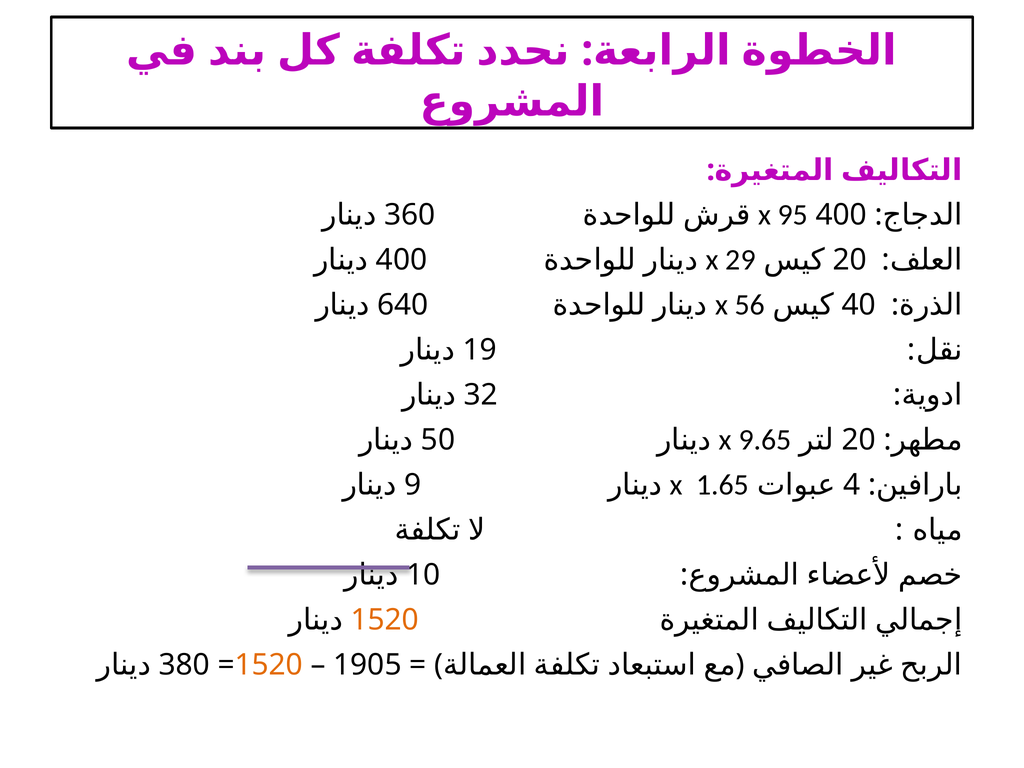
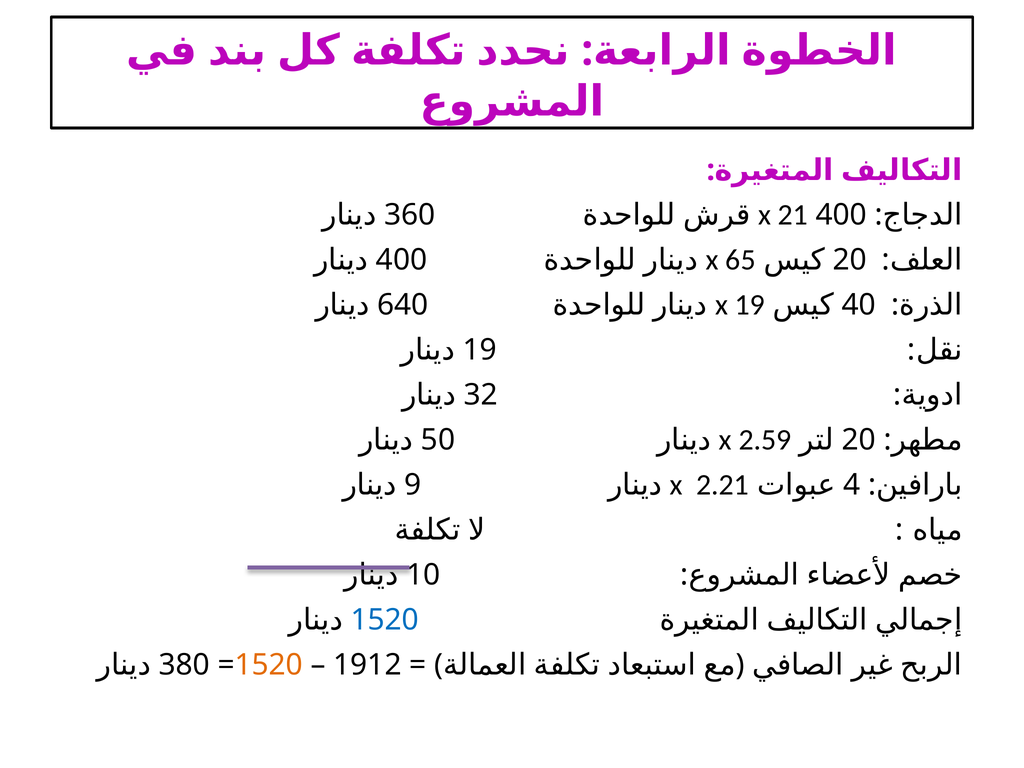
95: 95 -> 21
29: 29 -> 65
x 56: 56 -> 19
9.65: 9.65 -> 2.59
1.65: 1.65 -> 2.21
1520 at (385, 620) colour: orange -> blue
1905: 1905 -> 1912
